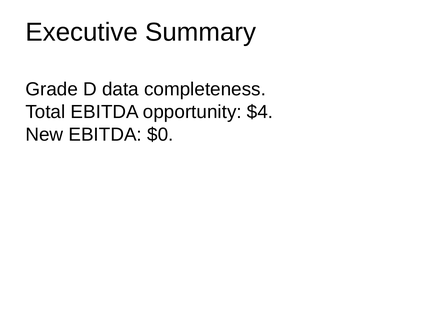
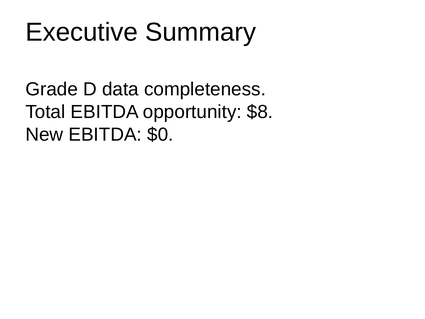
$4: $4 -> $8
